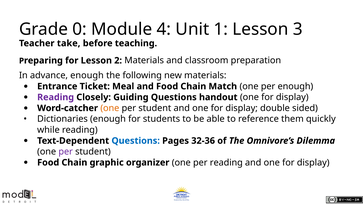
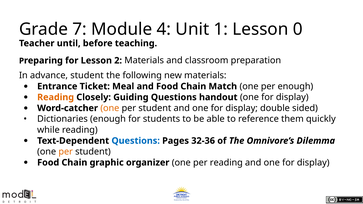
0: 0 -> 7
3: 3 -> 0
take: take -> until
advance enough: enough -> student
Reading at (56, 97) colour: purple -> orange
per at (66, 152) colour: purple -> orange
